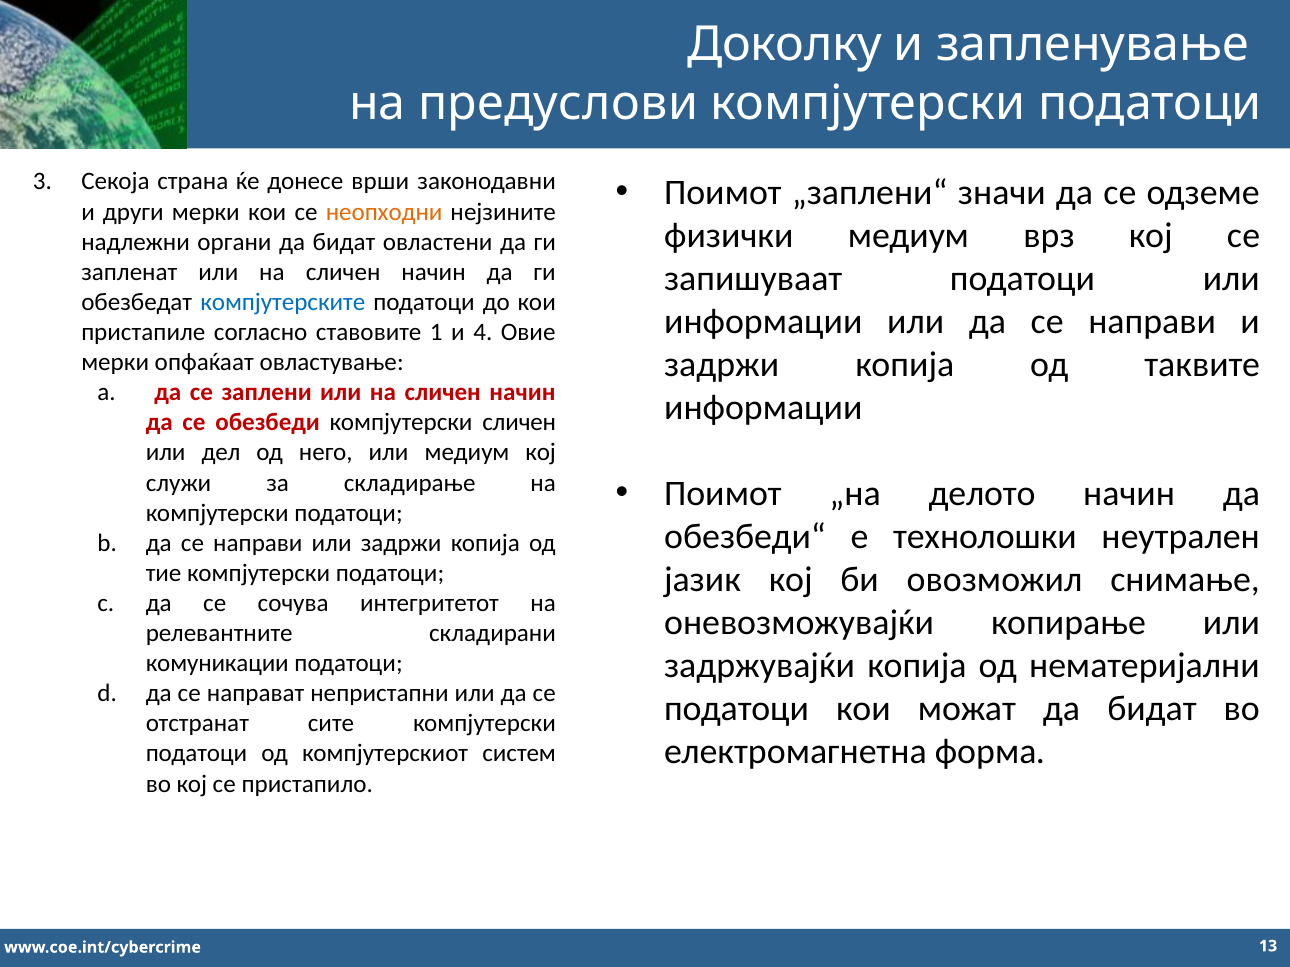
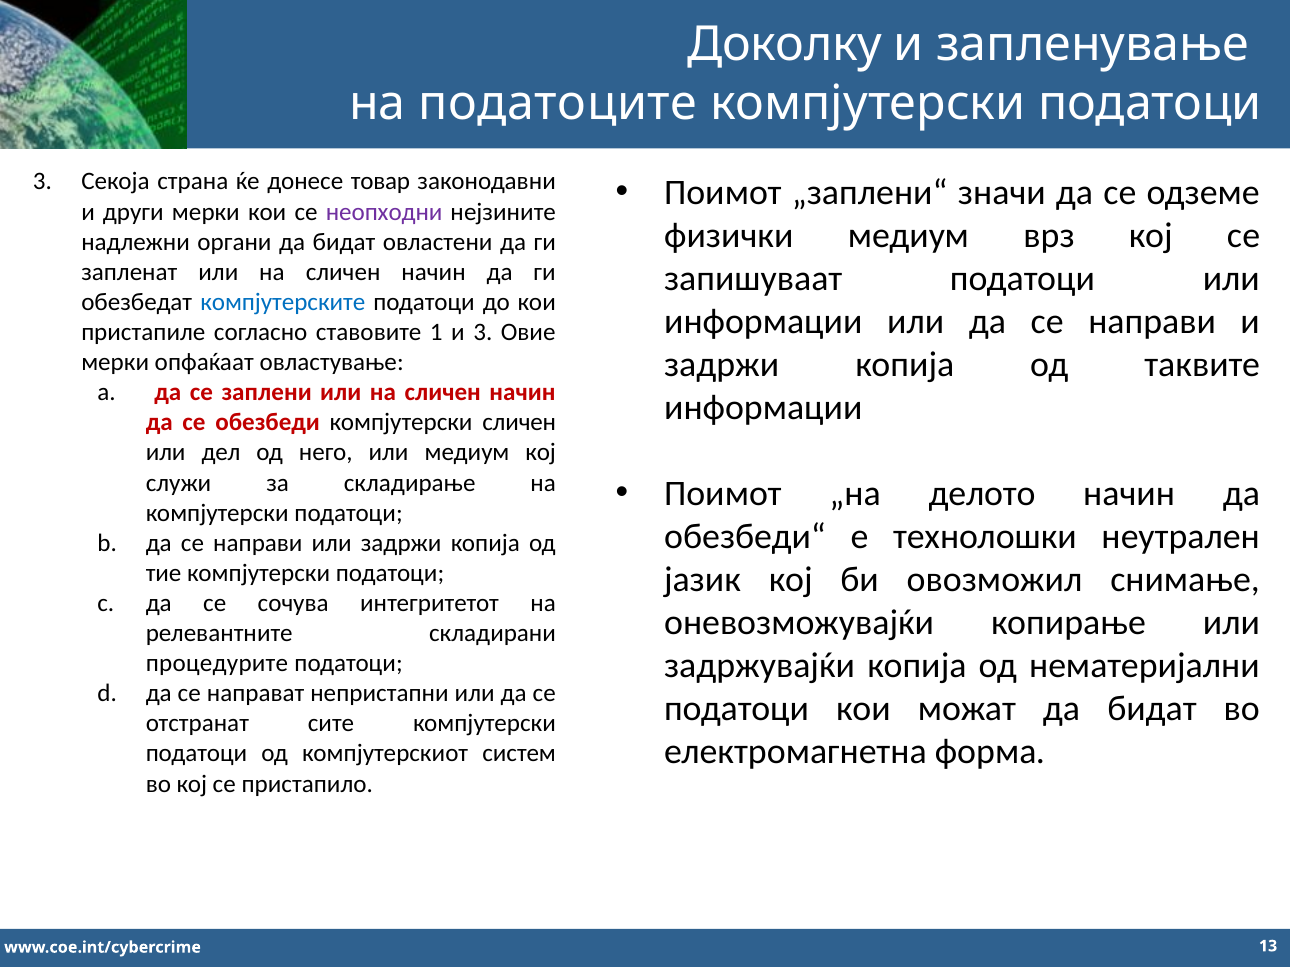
предуслови: предуслови -> податоците
врши: врши -> товар
неопходни colour: orange -> purple
и 4: 4 -> 3
комуникации: комуникации -> процедурите
